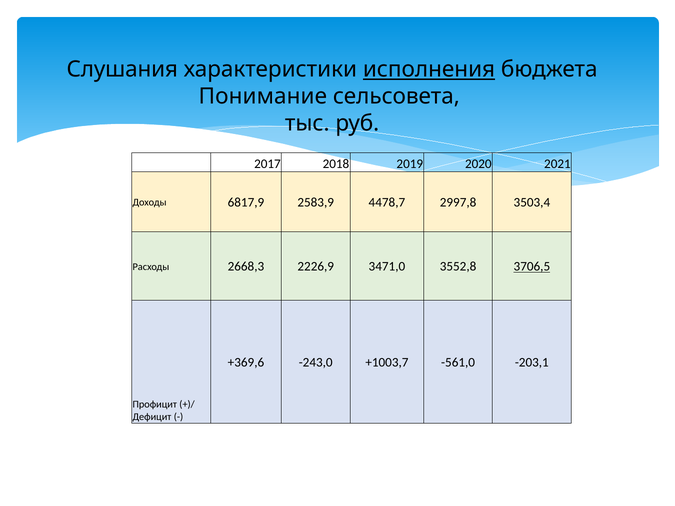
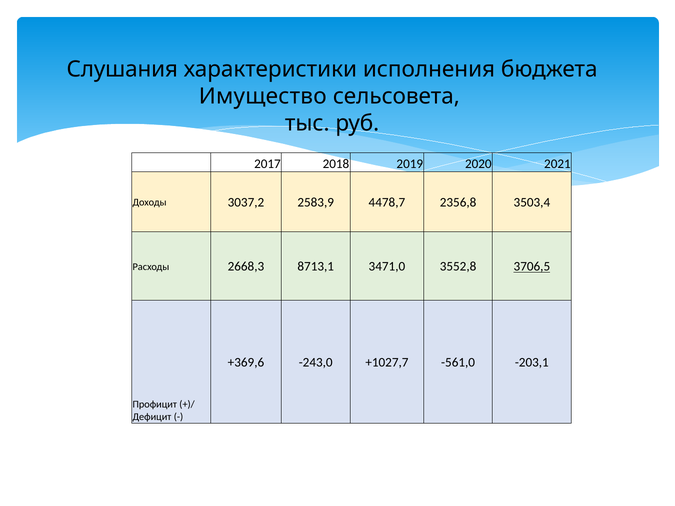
исполнения underline: present -> none
Понимание: Понимание -> Имущество
6817,9: 6817,9 -> 3037,2
2997,8: 2997,8 -> 2356,8
2226,9: 2226,9 -> 8713,1
+1003,7: +1003,7 -> +1027,7
